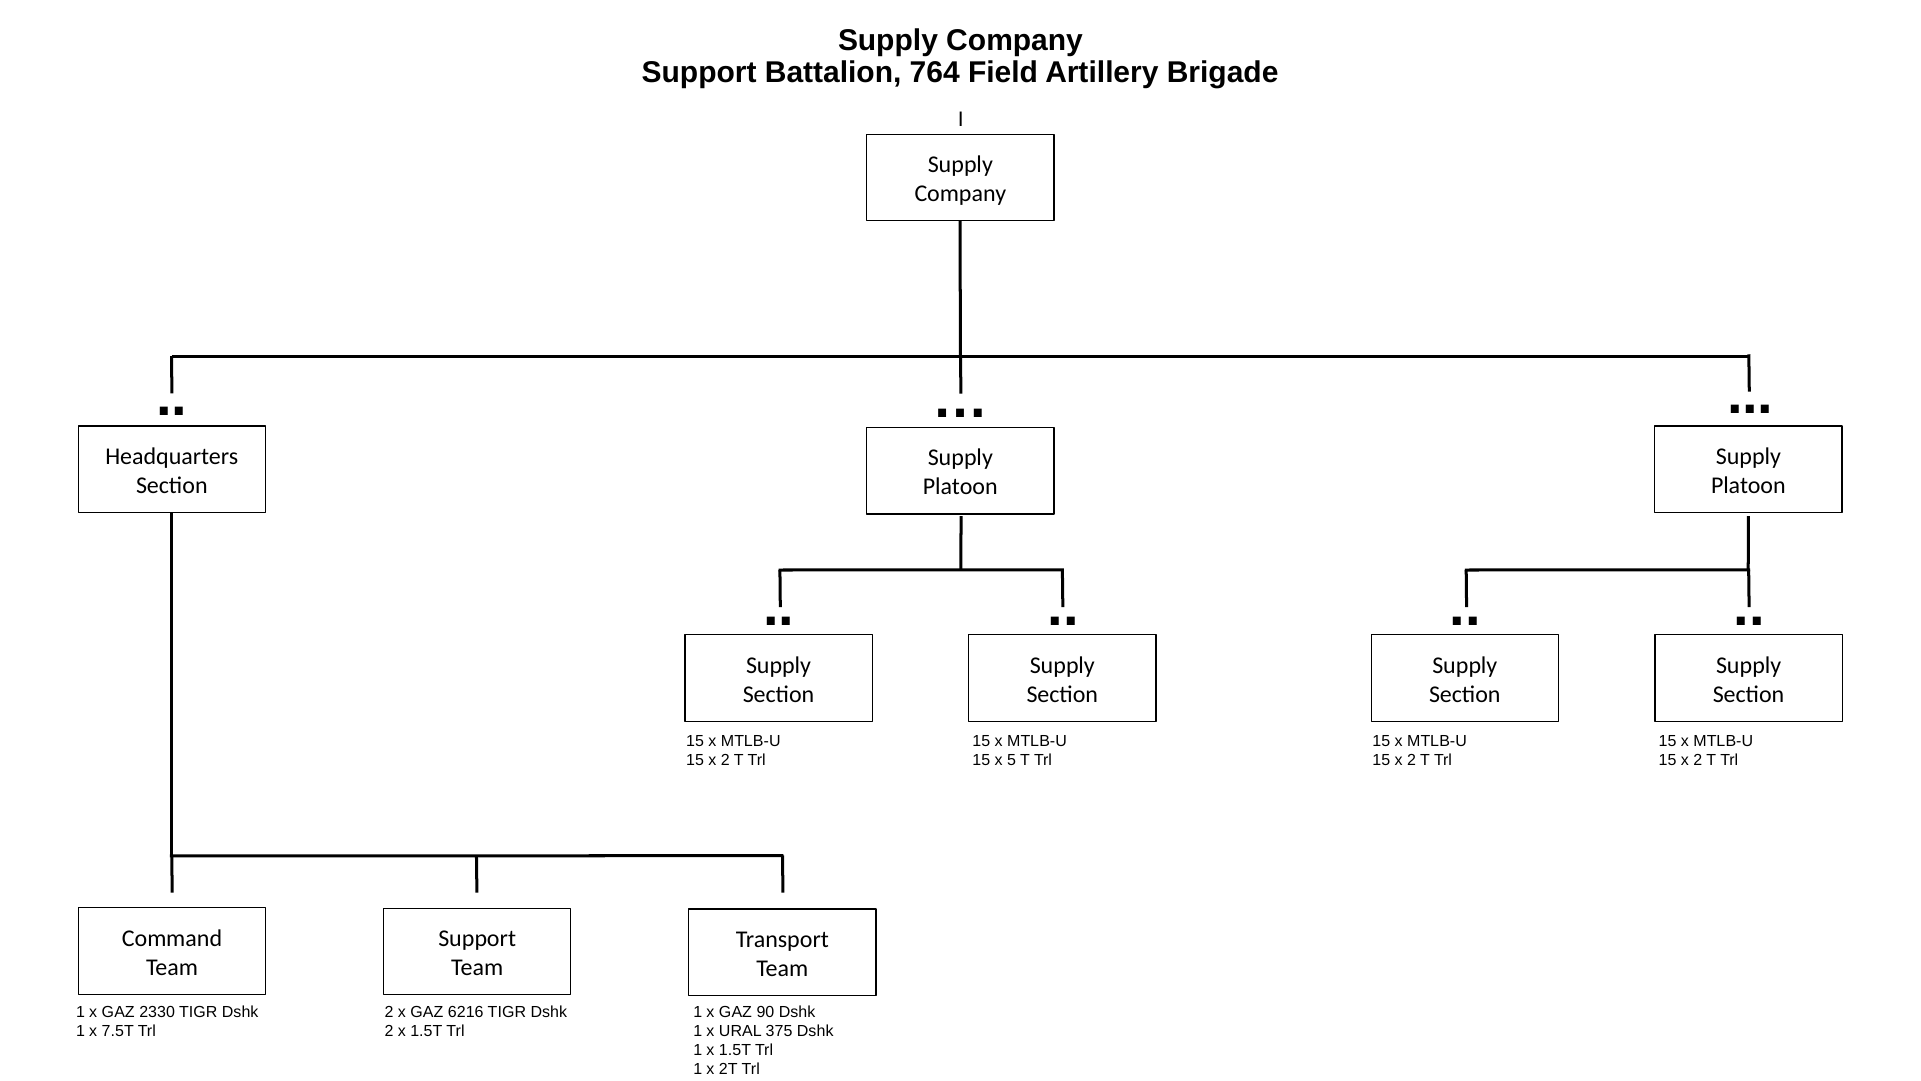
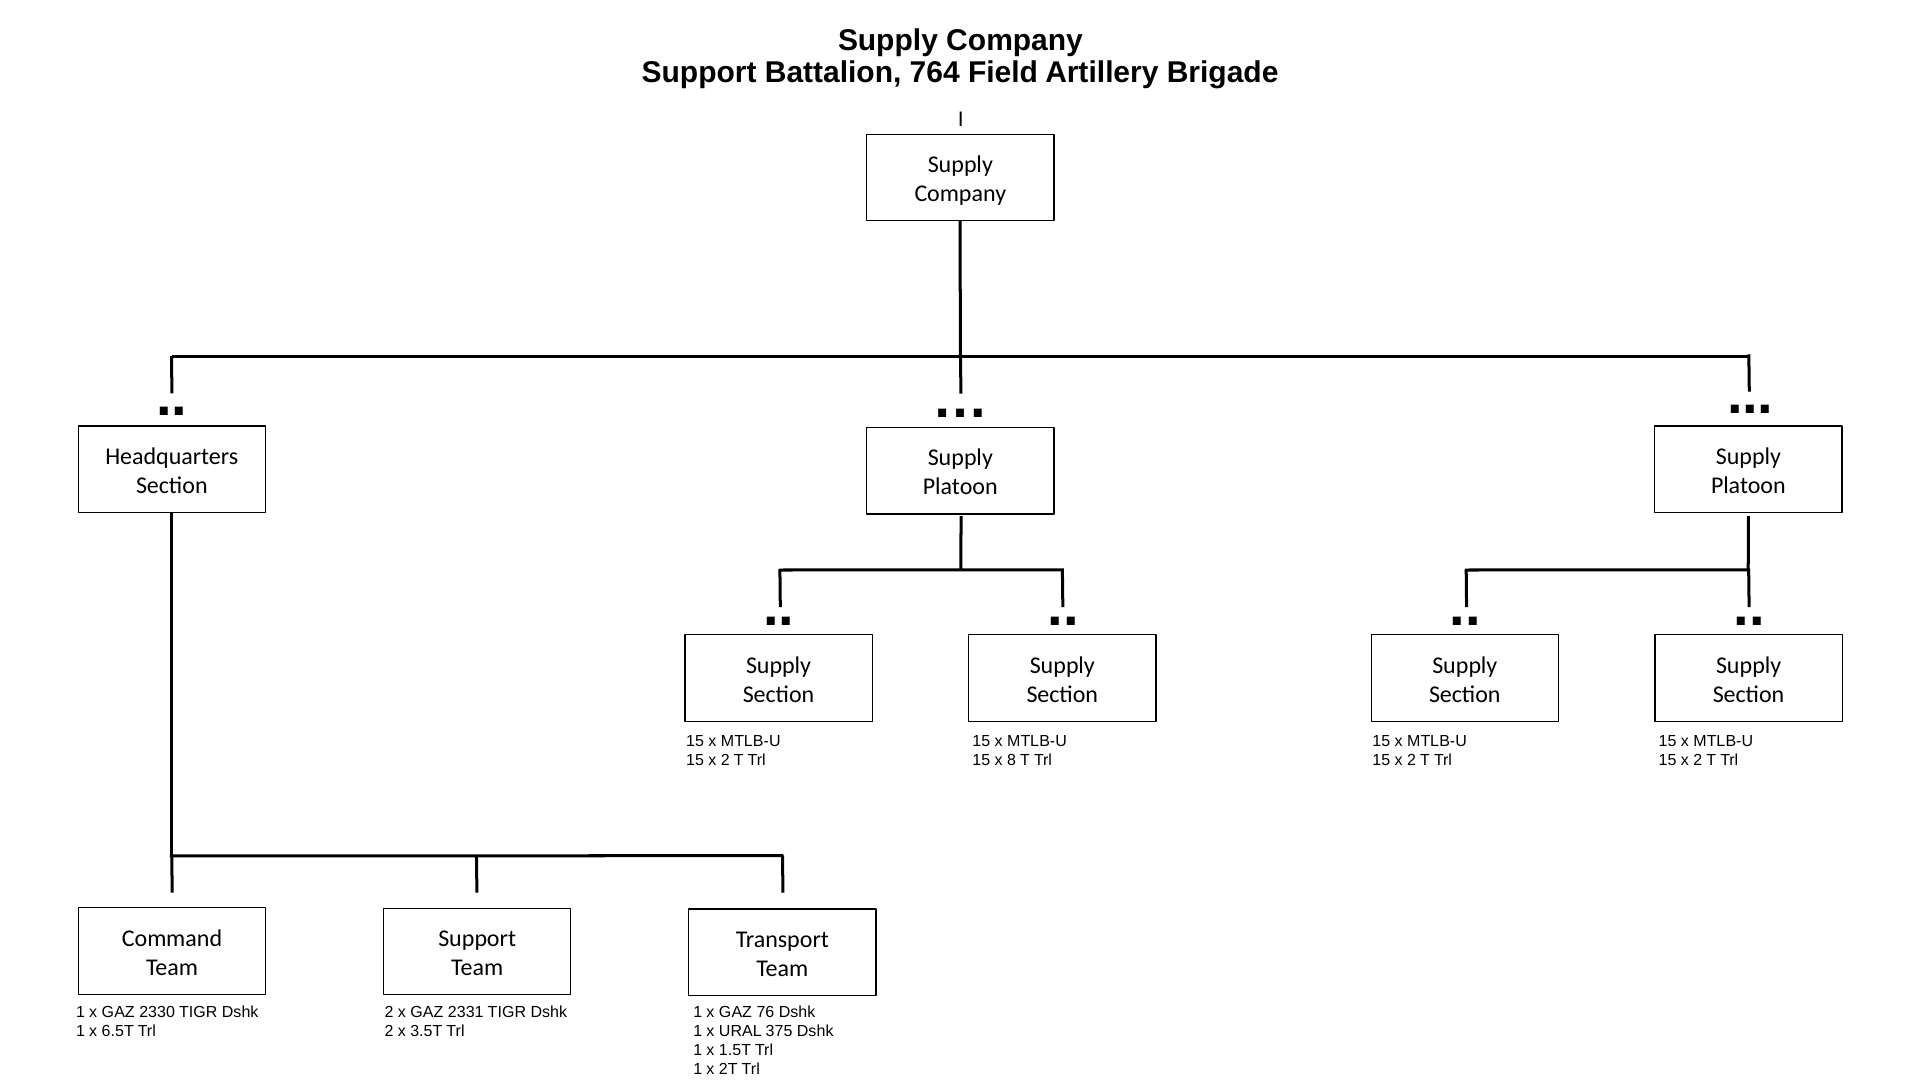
5: 5 -> 8
6216: 6216 -> 2331
90: 90 -> 76
7.5T: 7.5T -> 6.5T
2 x 1.5T: 1.5T -> 3.5T
